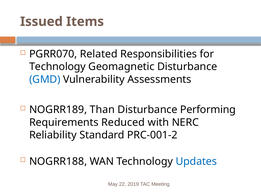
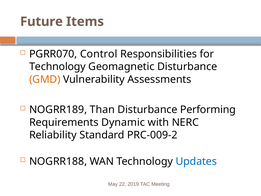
Issued: Issued -> Future
Related: Related -> Control
GMD colour: blue -> orange
Reduced: Reduced -> Dynamic
PRC-001-2: PRC-001-2 -> PRC-009-2
